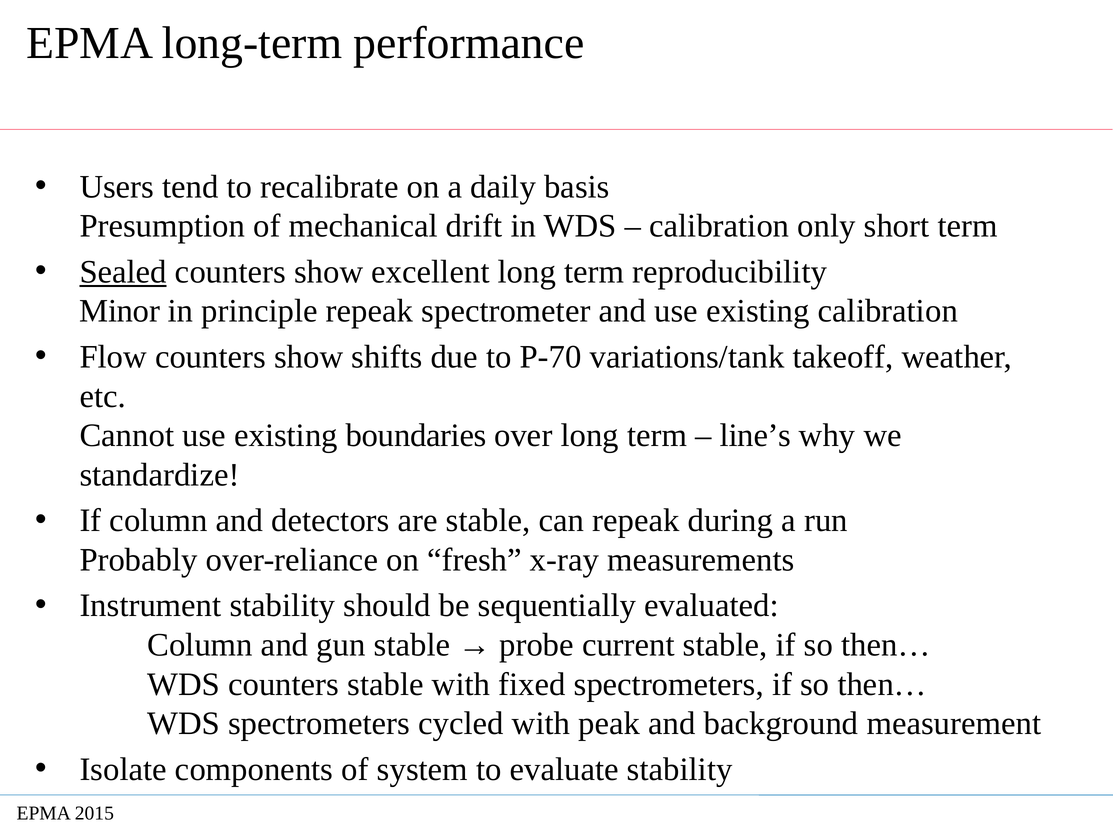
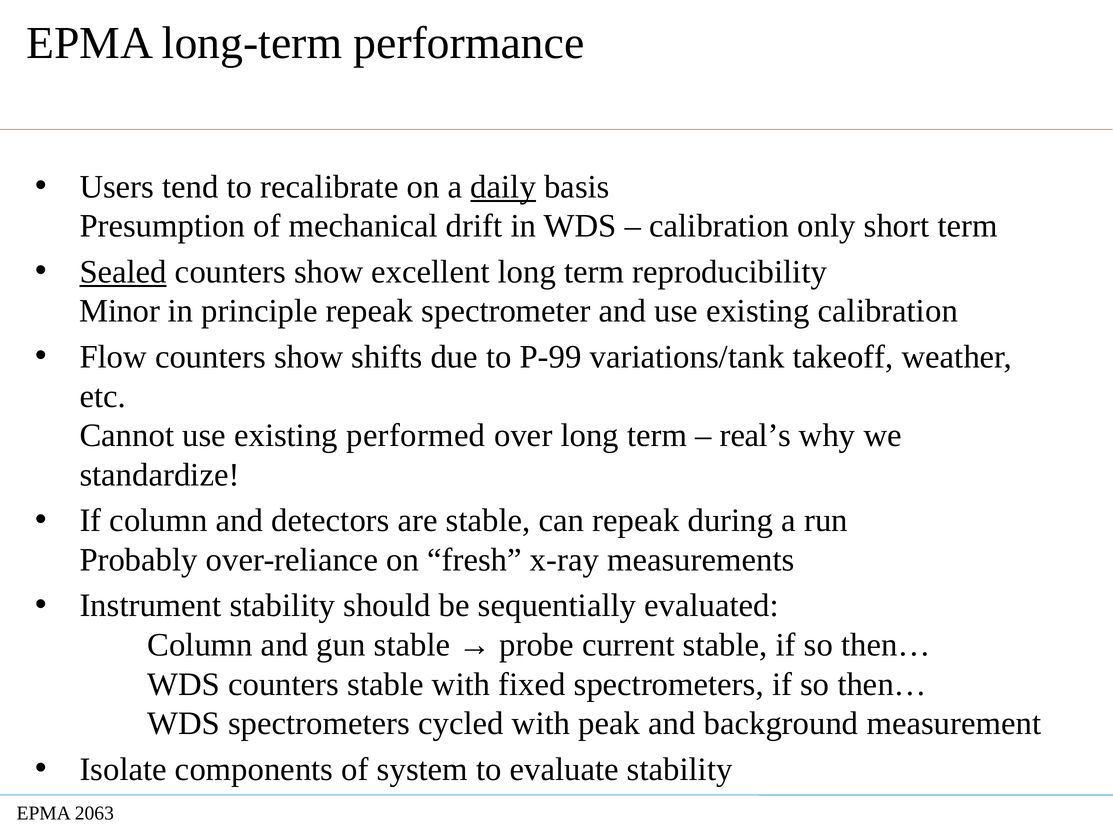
daily underline: none -> present
P-70: P-70 -> P-99
boundaries: boundaries -> performed
line’s: line’s -> real’s
2015: 2015 -> 2063
